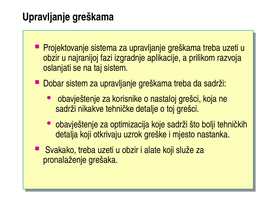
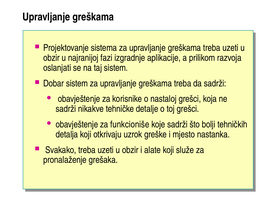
optimizacija: optimizacija -> funkcioniše
